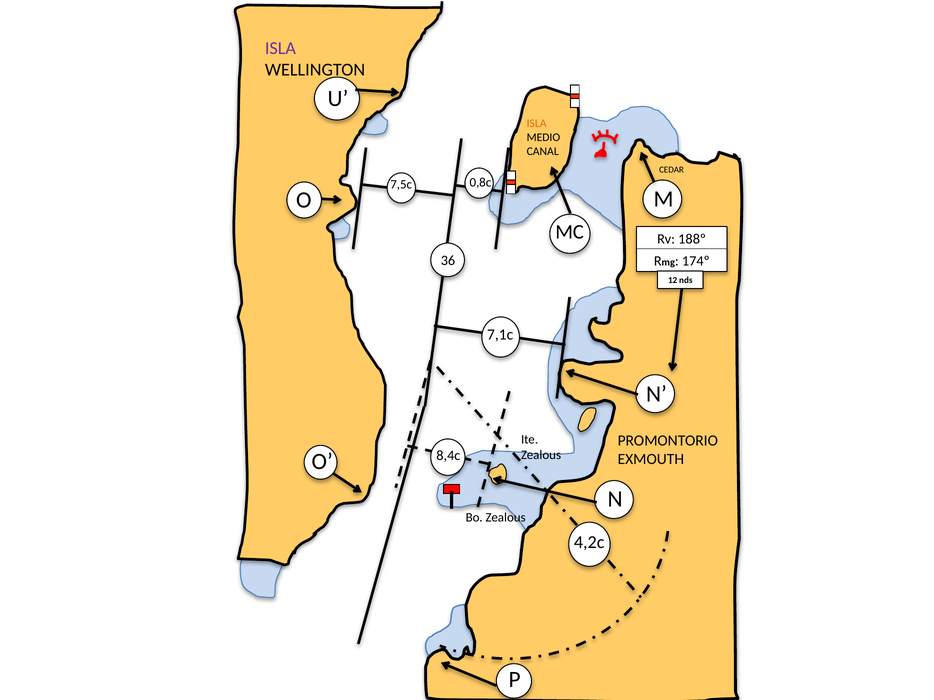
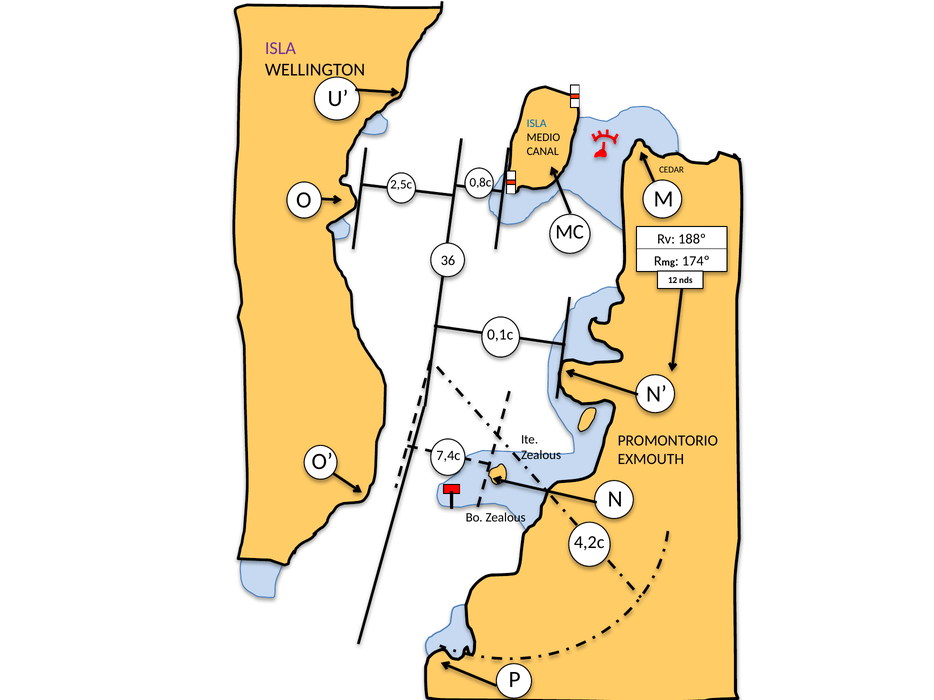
ISLA at (537, 123) colour: orange -> blue
7,5c: 7,5c -> 2,5c
7,1c: 7,1c -> 0,1c
8,4c: 8,4c -> 7,4c
